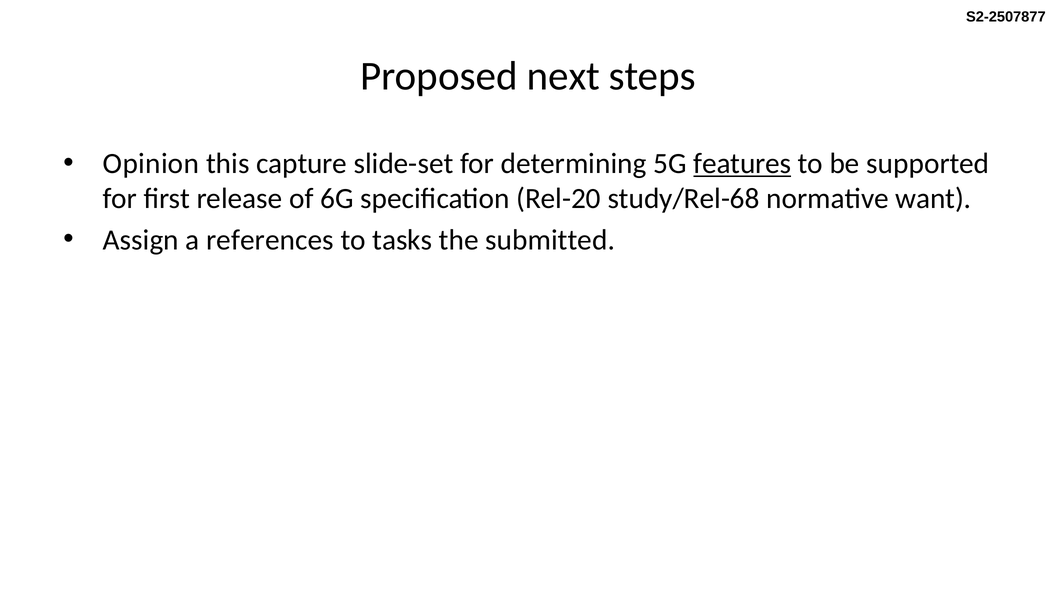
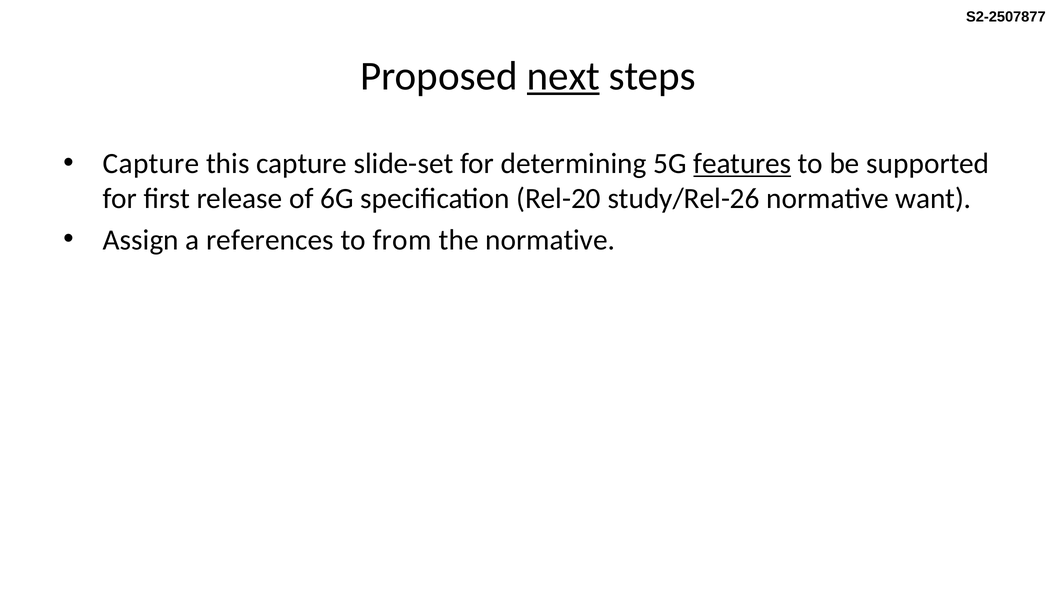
next underline: none -> present
Opinion at (151, 164): Opinion -> Capture
study/Rel-68: study/Rel-68 -> study/Rel-26
tasks: tasks -> from
the submitted: submitted -> normative
